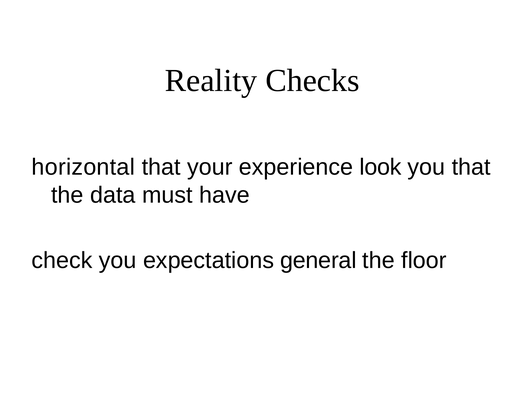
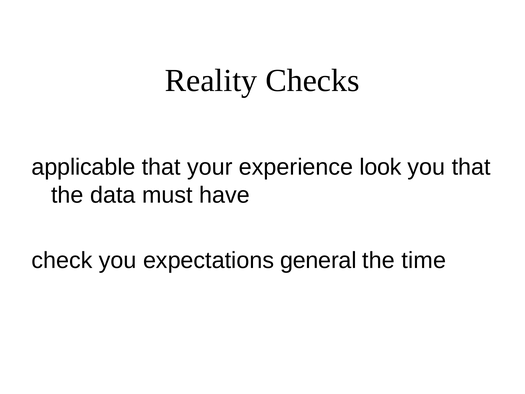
horizontal: horizontal -> applicable
floor: floor -> time
